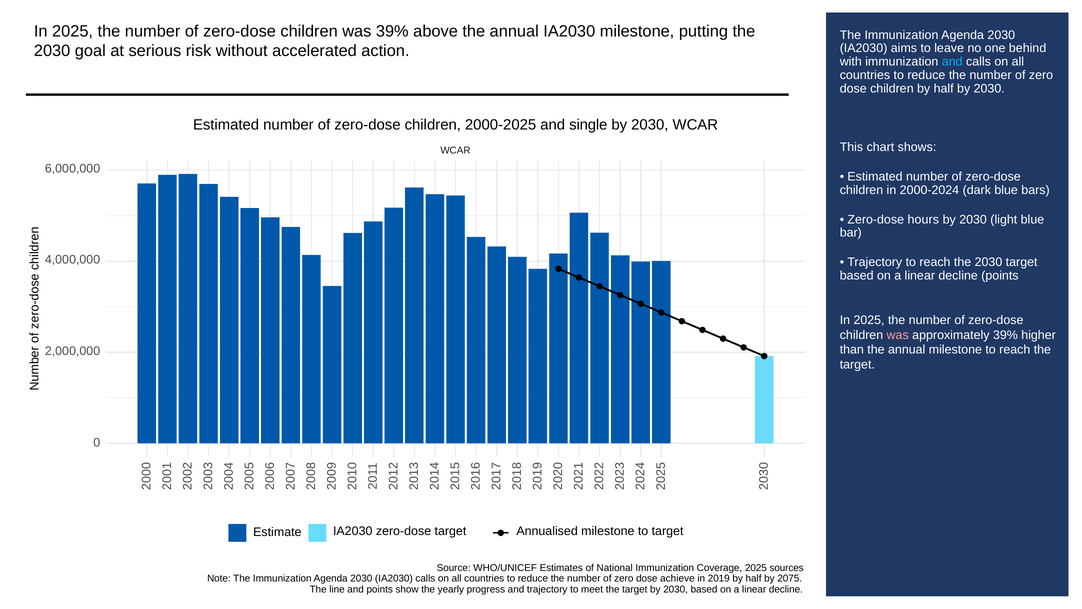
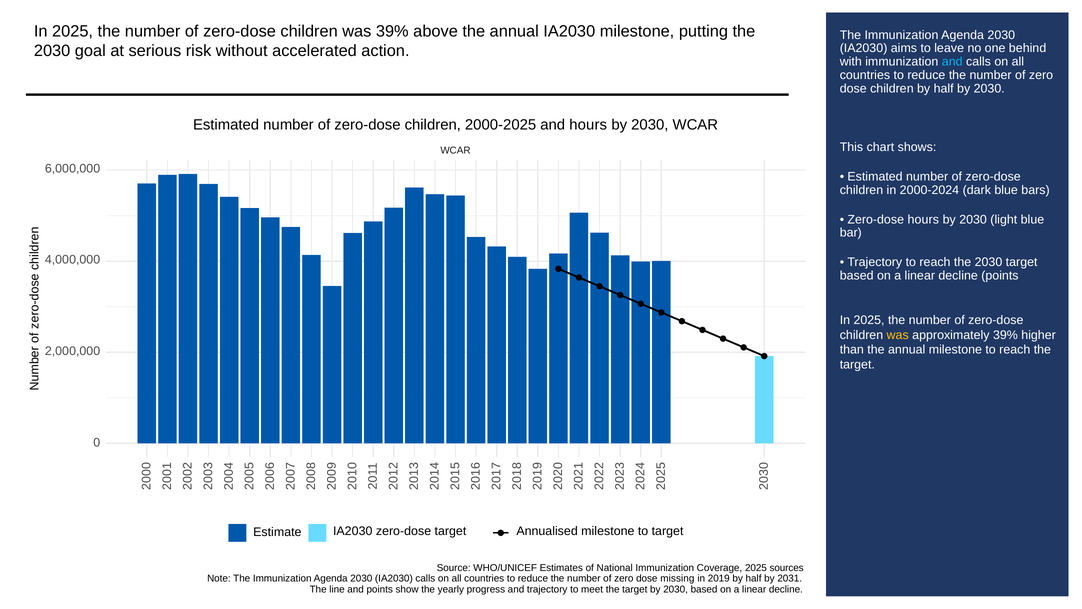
and single: single -> hours
was at (898, 335) colour: pink -> yellow
achieve: achieve -> missing
2075: 2075 -> 2031
